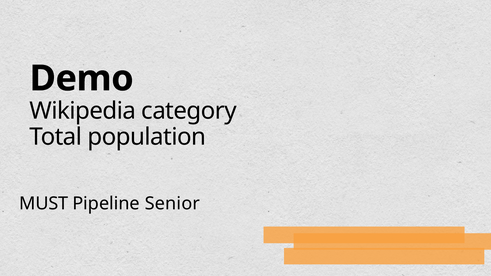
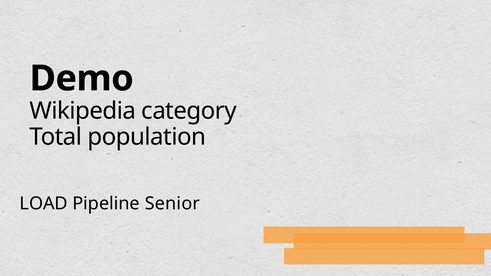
MUST: MUST -> LOAD
